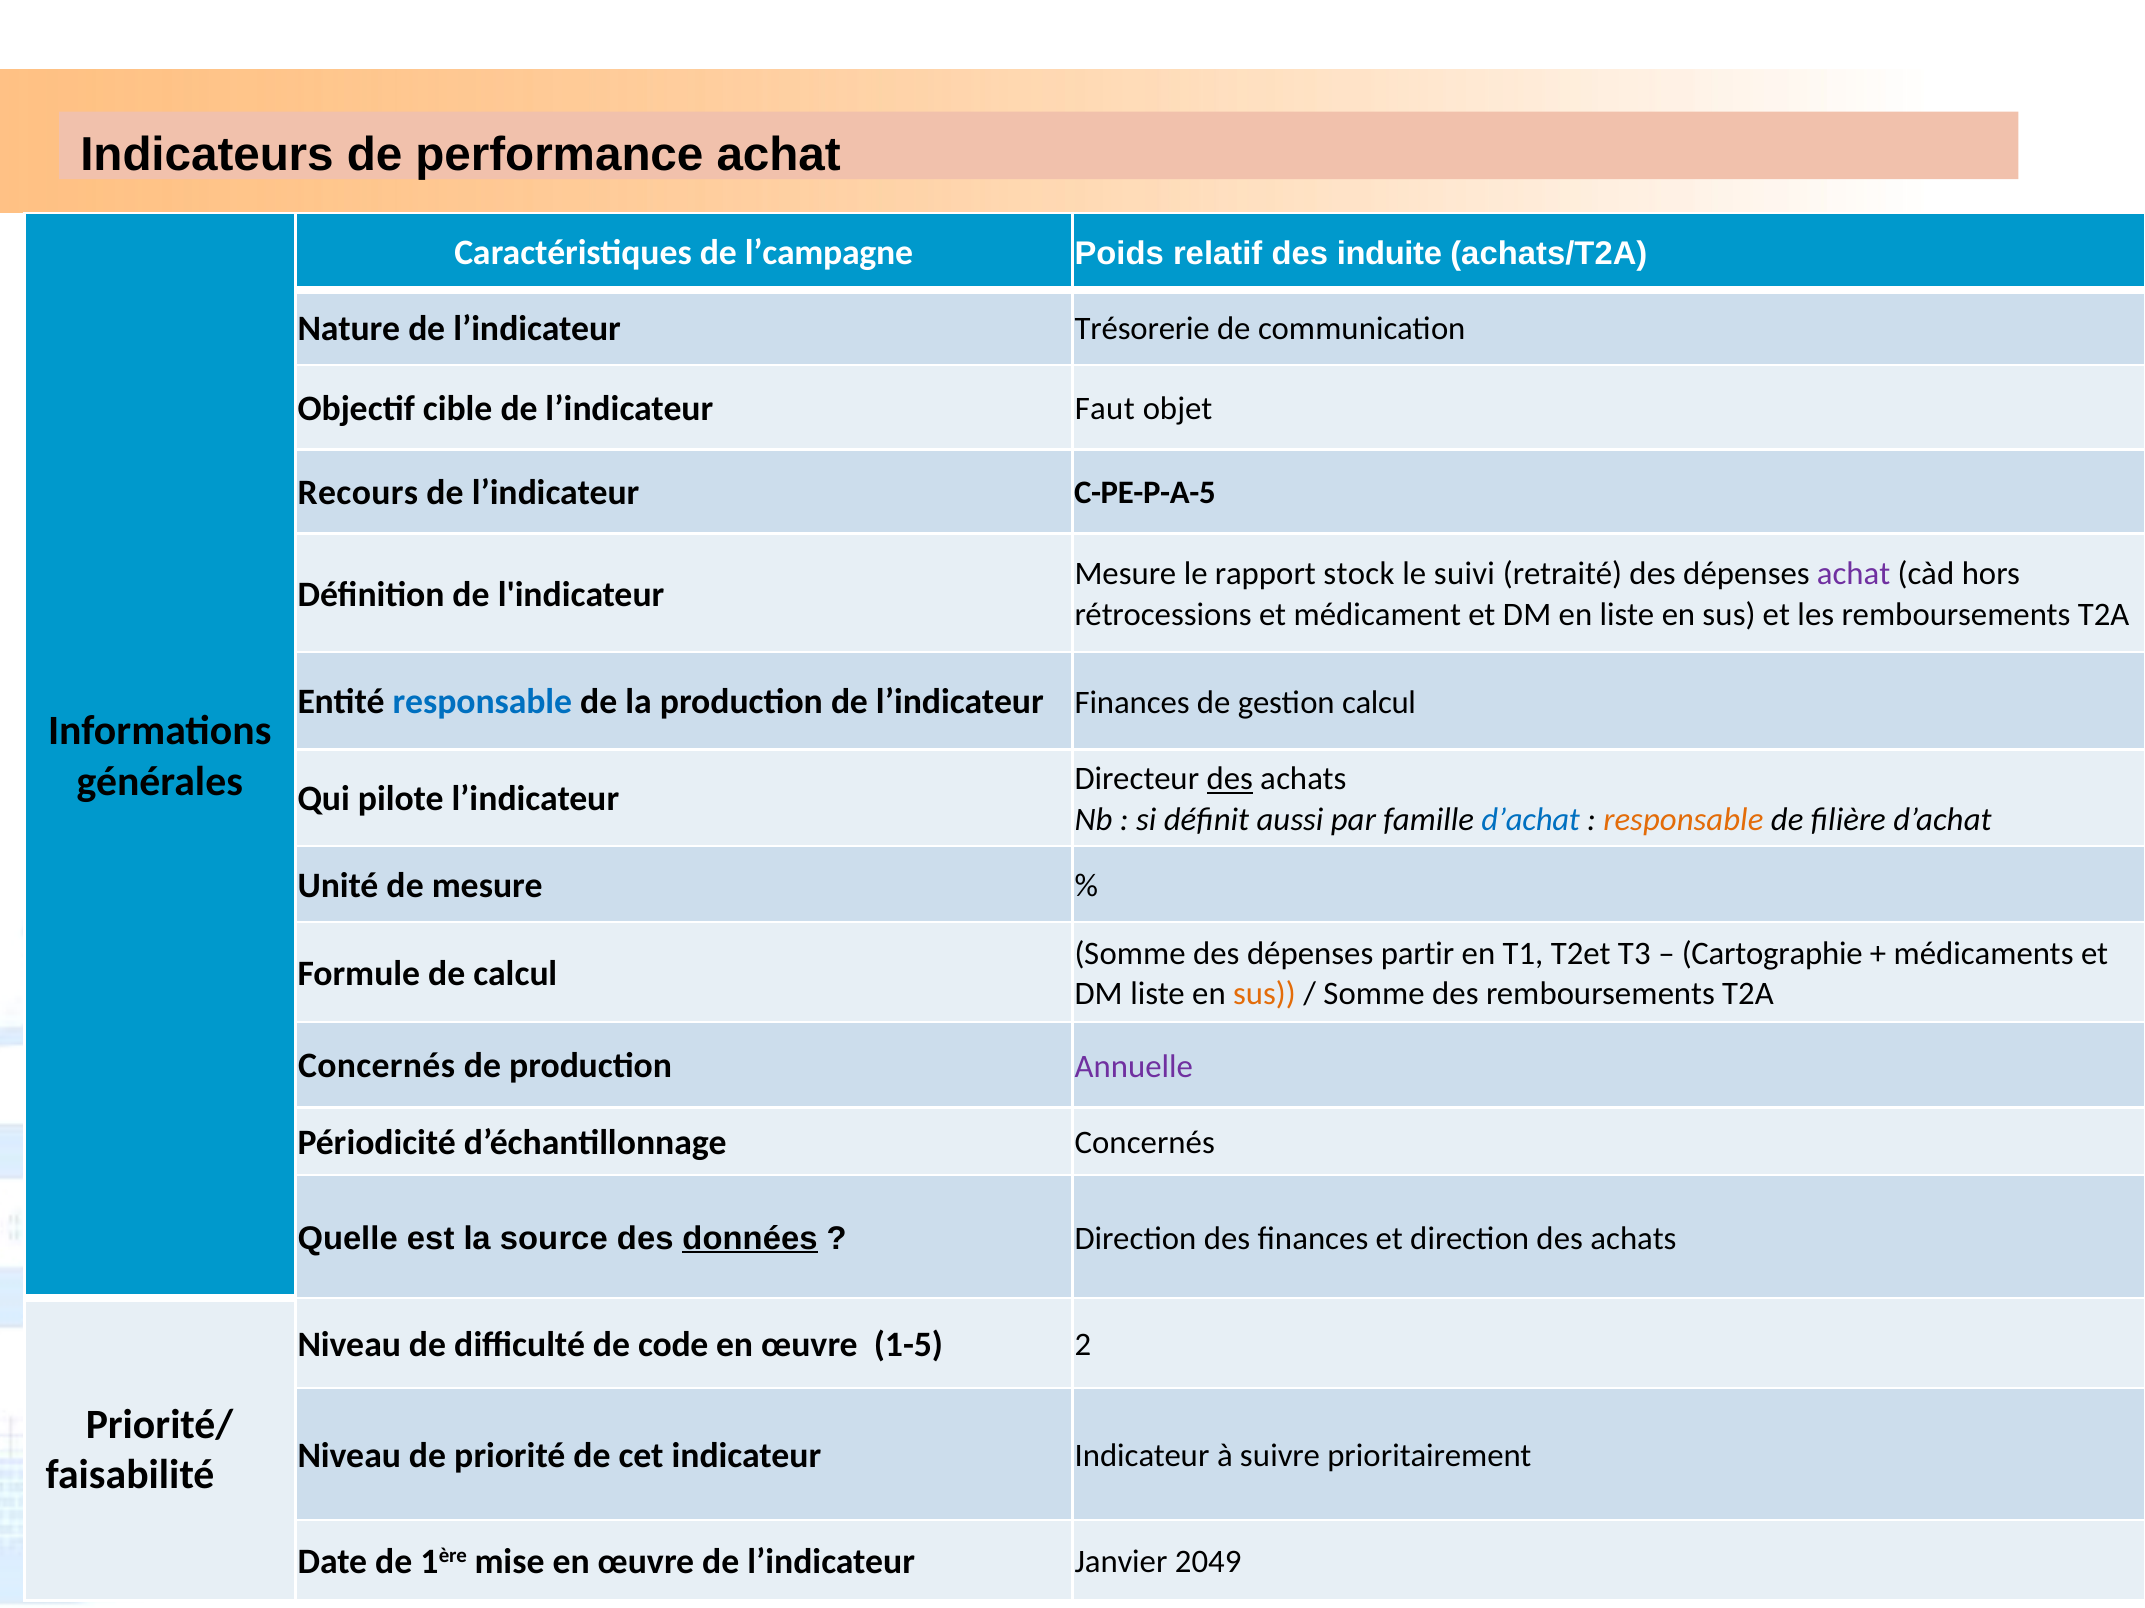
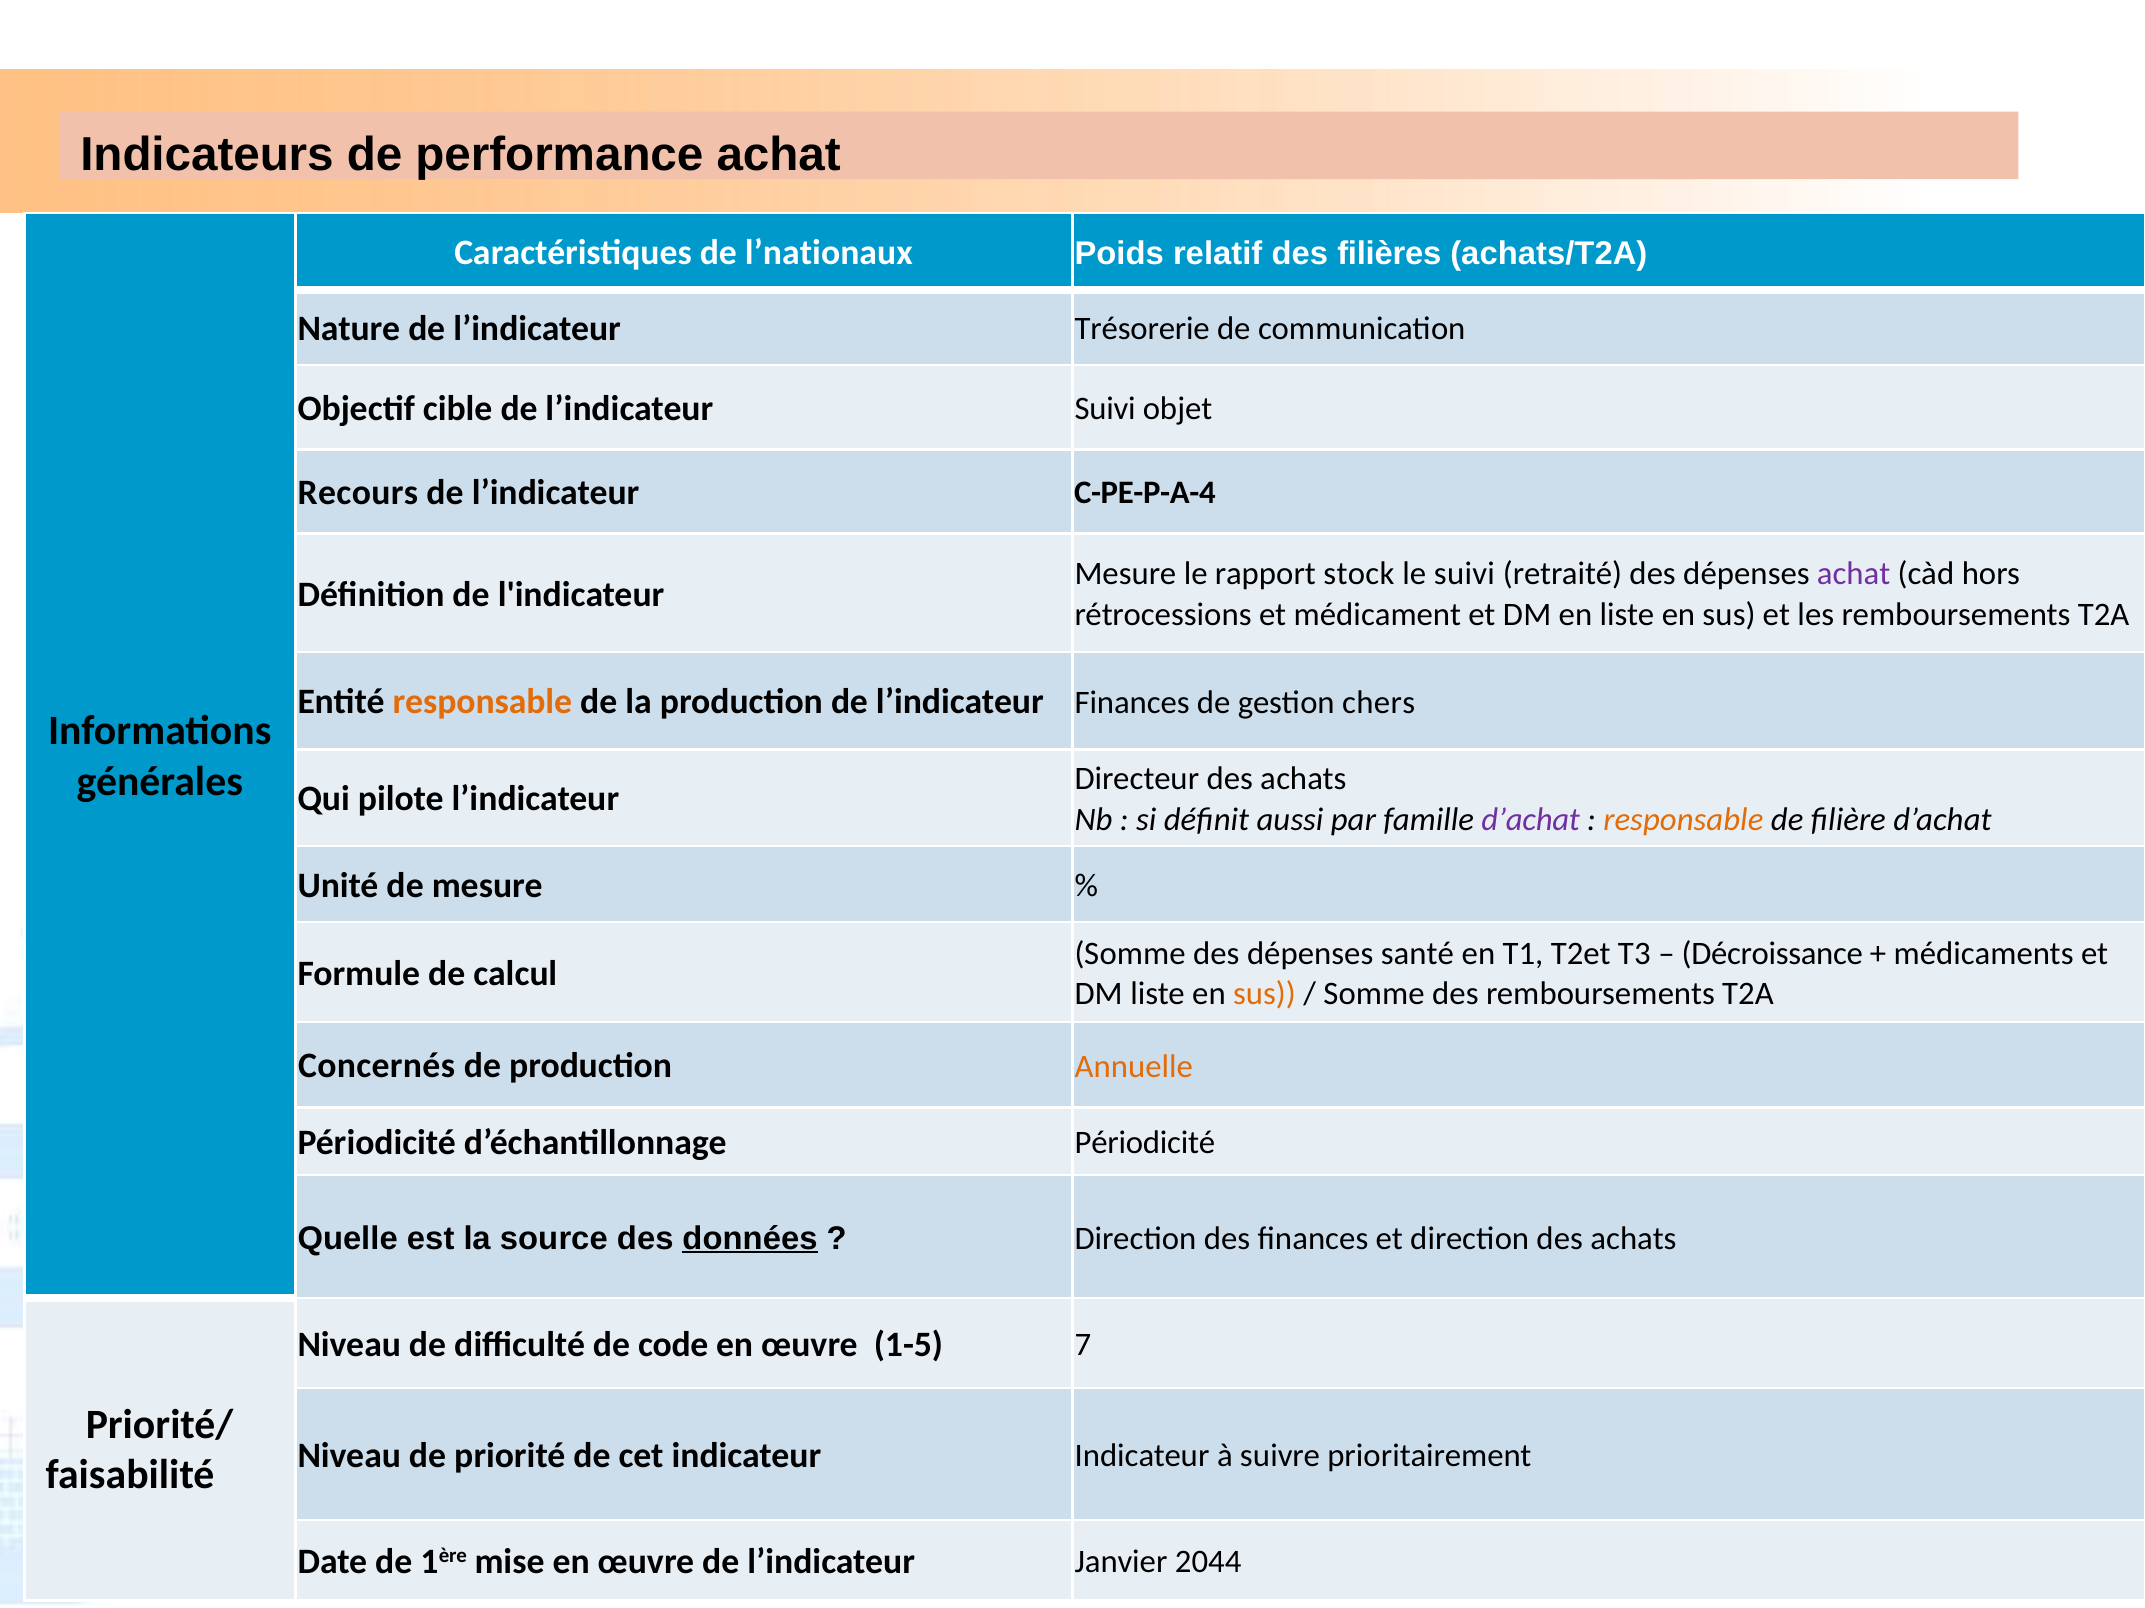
l’campagne: l’campagne -> l’nationaux
induite: induite -> filières
l’indicateur Faut: Faut -> Suivi
C-PE-P-A-5: C-PE-P-A-5 -> C-PE-P-A-4
responsable at (482, 702) colour: blue -> orange
gestion calcul: calcul -> chers
des at (1230, 779) underline: present -> none
d’achat at (1531, 820) colour: blue -> purple
partir: partir -> santé
Cartographie: Cartographie -> Décroissance
Annuelle colour: purple -> orange
d’échantillonnage Concernés: Concernés -> Périodicité
2: 2 -> 7
2049: 2049 -> 2044
